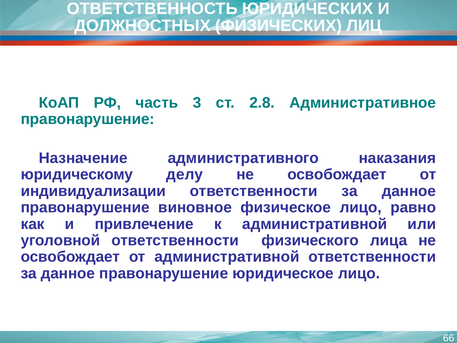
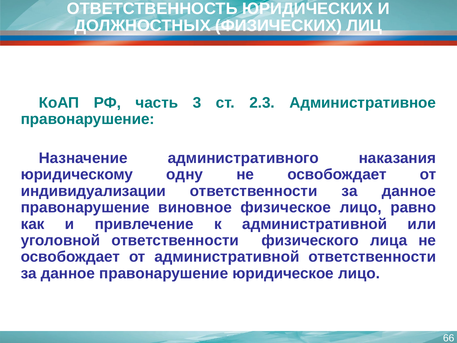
2.8: 2.8 -> 2.3
делу: делу -> одну
